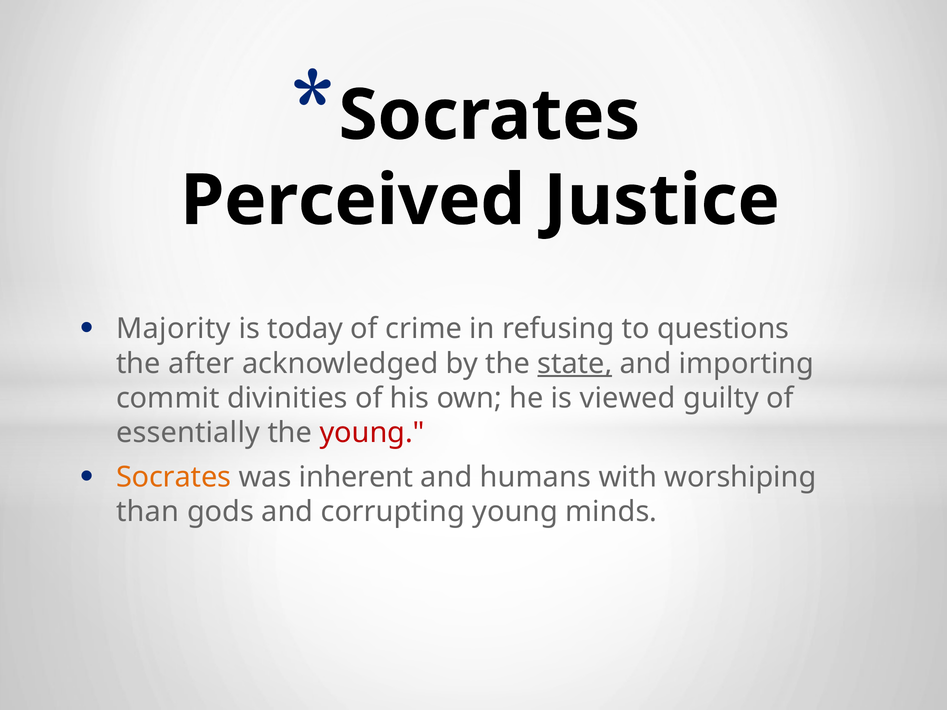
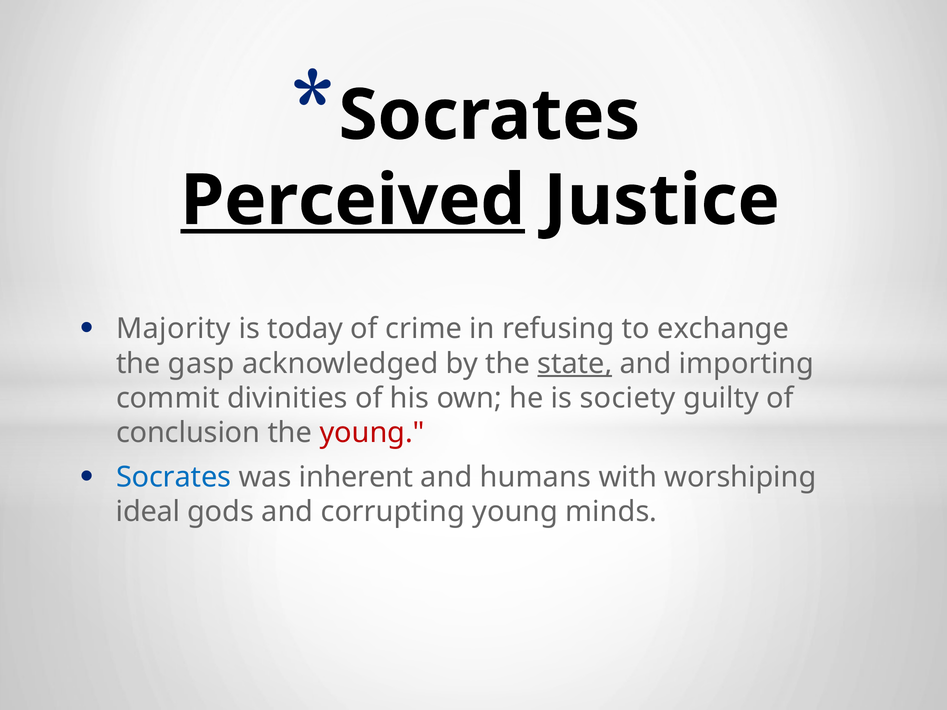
Perceived underline: none -> present
questions: questions -> exchange
after: after -> gasp
viewed: viewed -> society
essentially: essentially -> conclusion
Socrates at (174, 477) colour: orange -> blue
than: than -> ideal
